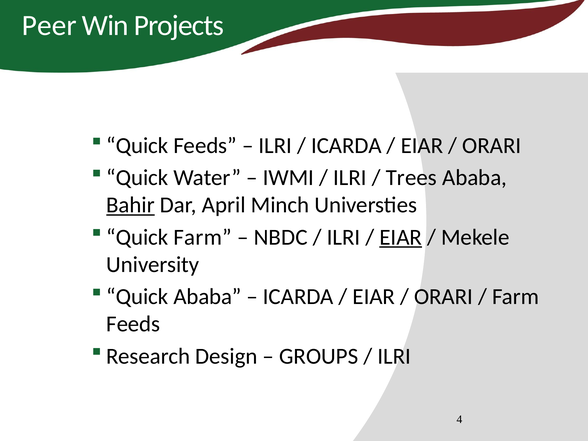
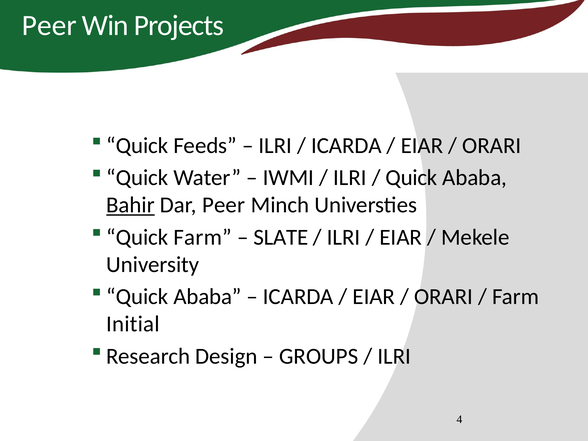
Trees at (411, 178): Trees -> Quick
Dar April: April -> Peer
NBDC: NBDC -> SLATE
EIAR at (401, 237) underline: present -> none
Feeds at (133, 324): Feeds -> Initial
